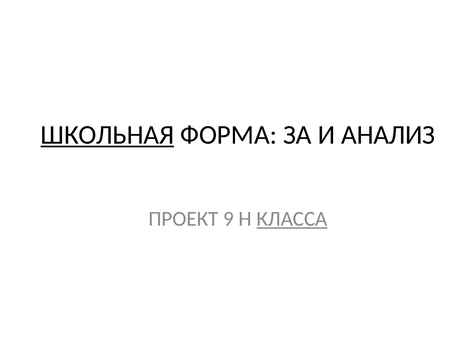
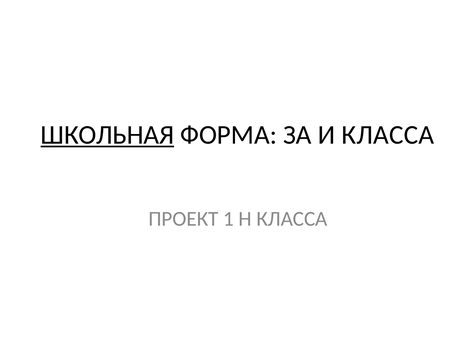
И АНАЛИЗ: АНАЛИЗ -> КЛАССА
9: 9 -> 1
КЛАССА at (292, 219) underline: present -> none
